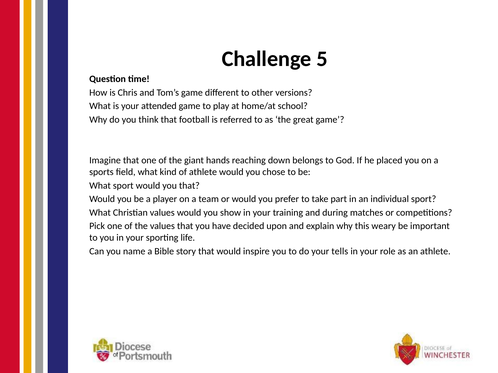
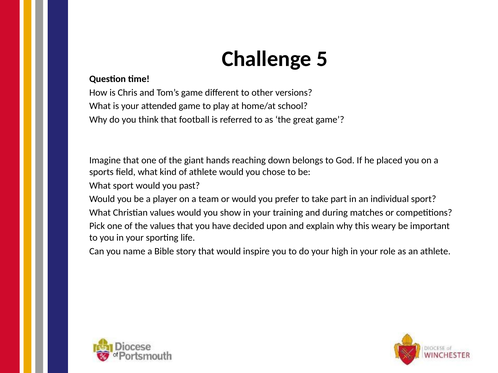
you that: that -> past
tells: tells -> high
